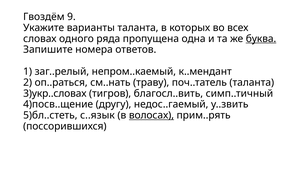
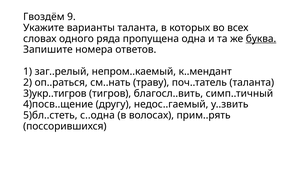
3)укр..словах: 3)укр..словах -> 3)укр..тигров
с..язык: с..язык -> с..одна
волосах underline: present -> none
